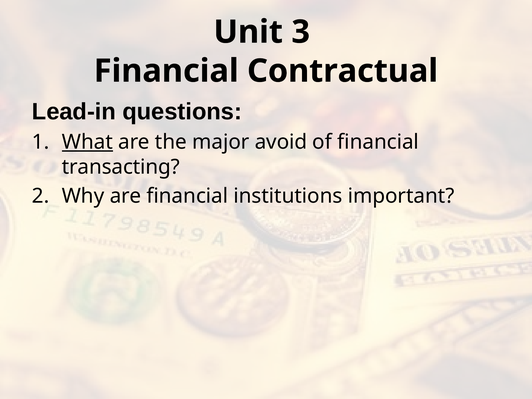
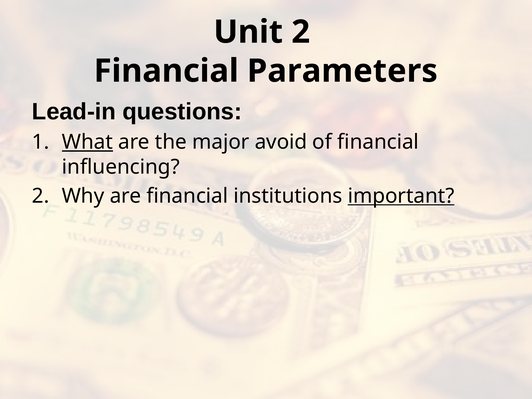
Unit 3: 3 -> 2
Contractual: Contractual -> Parameters
transacting: transacting -> influencing
important underline: none -> present
